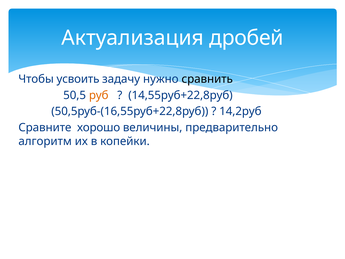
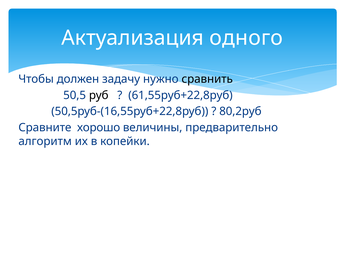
дробей: дробей -> одного
усвоить: усвоить -> должен
руб colour: orange -> black
14,55руб+22,8руб: 14,55руб+22,8руб -> 61,55руб+22,8руб
14,2руб: 14,2руб -> 80,2руб
